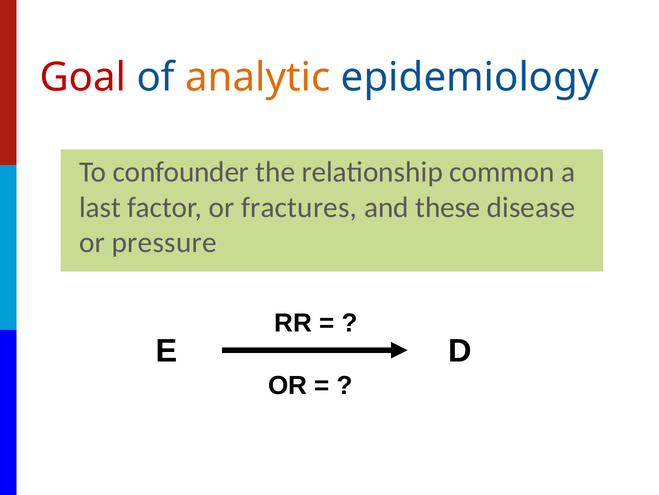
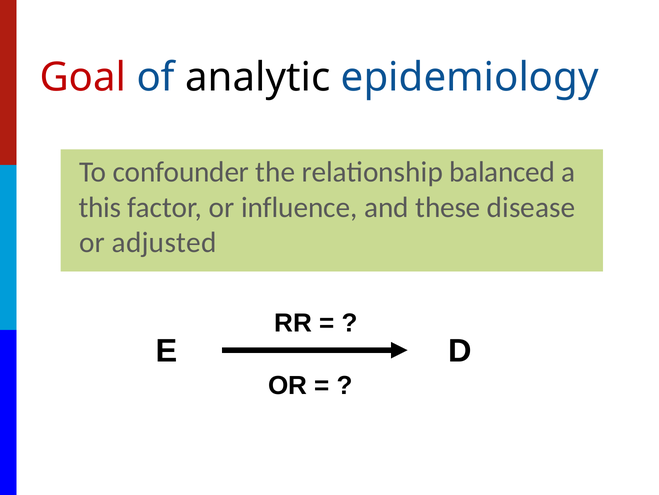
analytic colour: orange -> black
common: common -> balanced
last: last -> this
fractures: fractures -> influence
pressure: pressure -> adjusted
